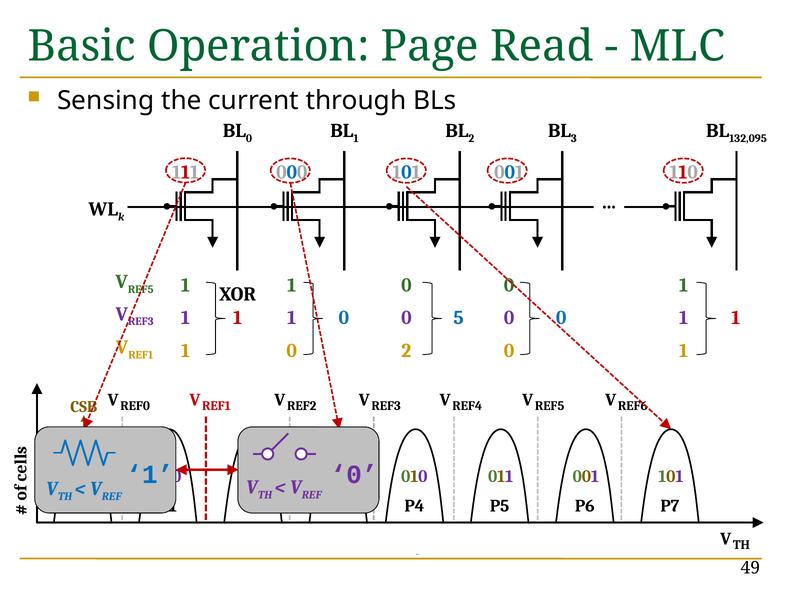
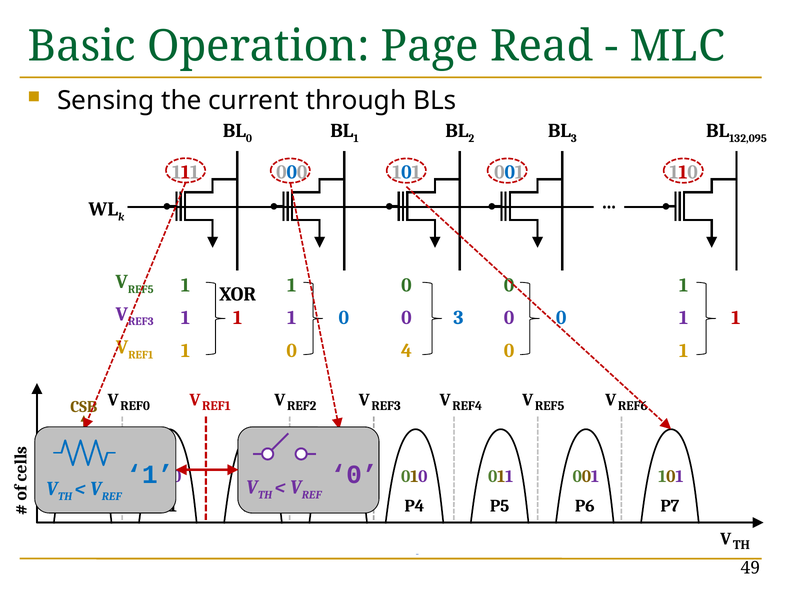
0 5: 5 -> 3
0 2: 2 -> 4
